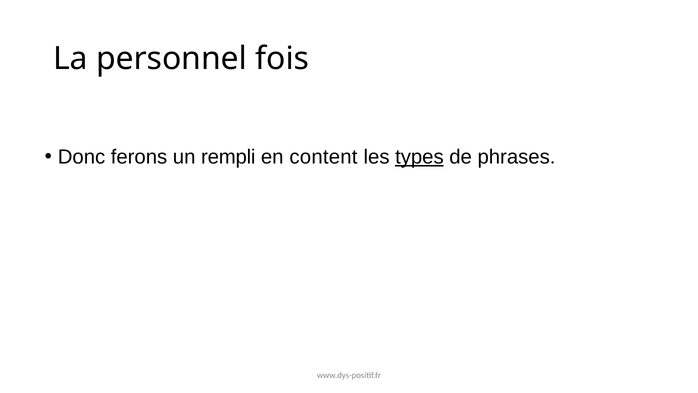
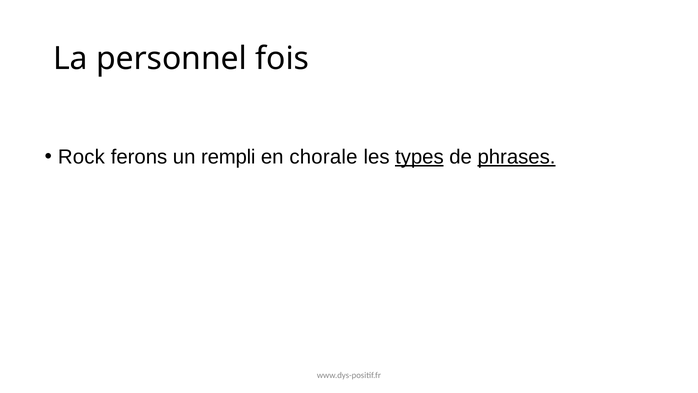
Donc: Donc -> Rock
content: content -> chorale
phrases underline: none -> present
